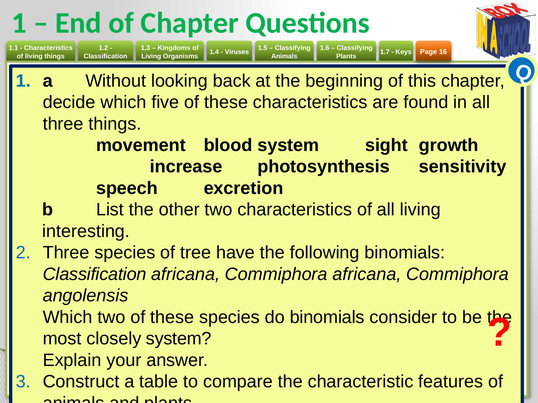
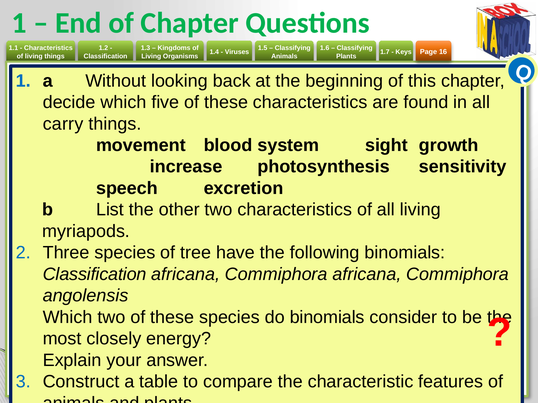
three at (63, 124): three -> carry
interesting: interesting -> myriapods
closely system: system -> energy
